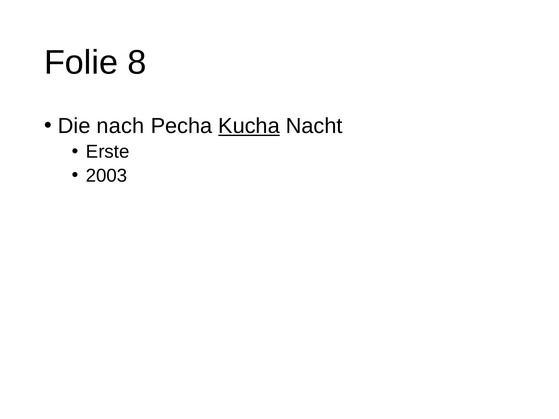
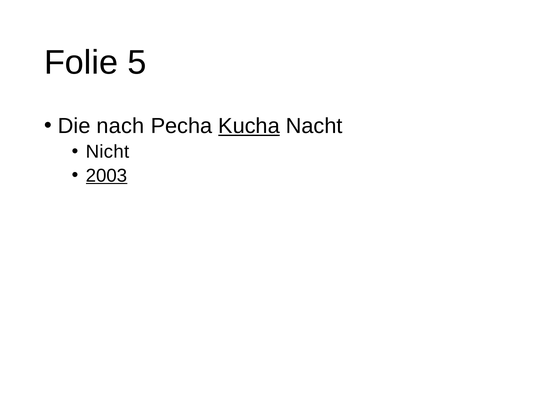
8: 8 -> 5
Erste: Erste -> Nicht
2003 underline: none -> present
